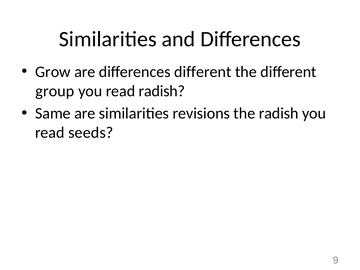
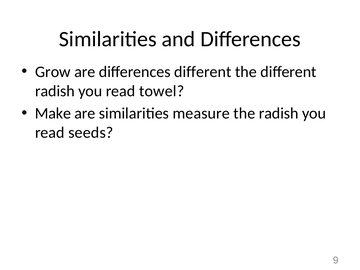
group at (55, 91): group -> radish
read radish: radish -> towel
Same: Same -> Make
revisions: revisions -> measure
